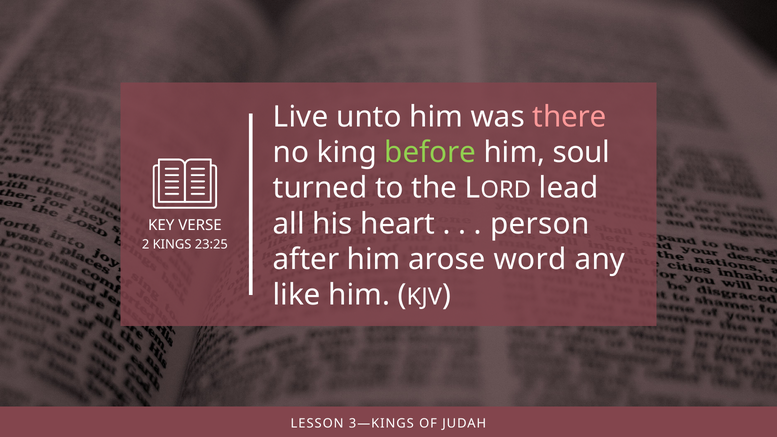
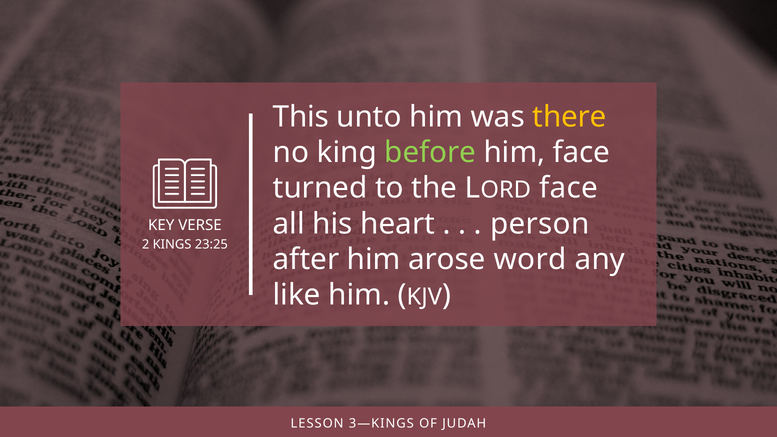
Live: Live -> This
there colour: pink -> yellow
him soul: soul -> face
lead at (569, 188): lead -> face
